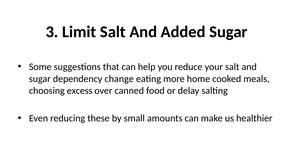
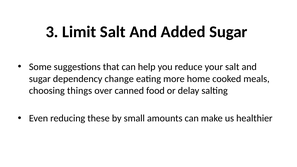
excess: excess -> things
